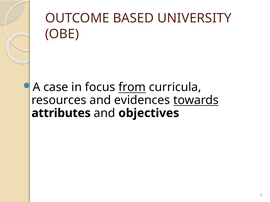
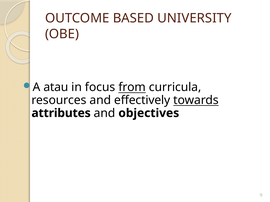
case: case -> atau
evidences: evidences -> effectively
